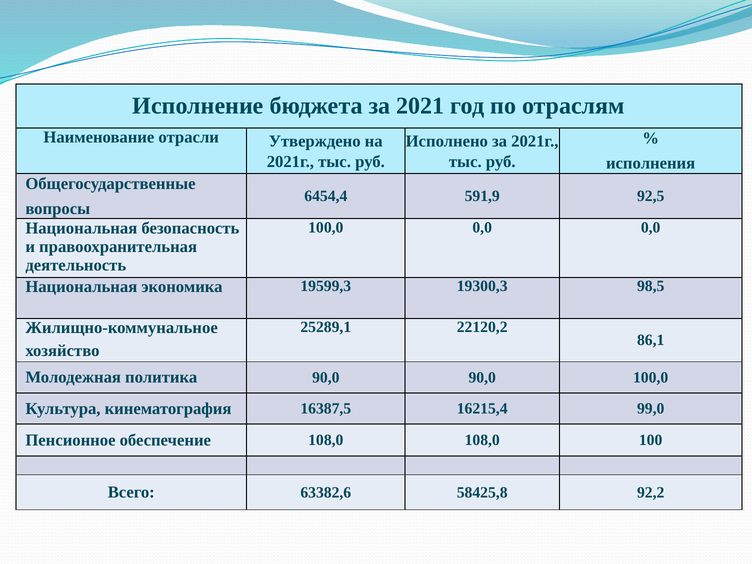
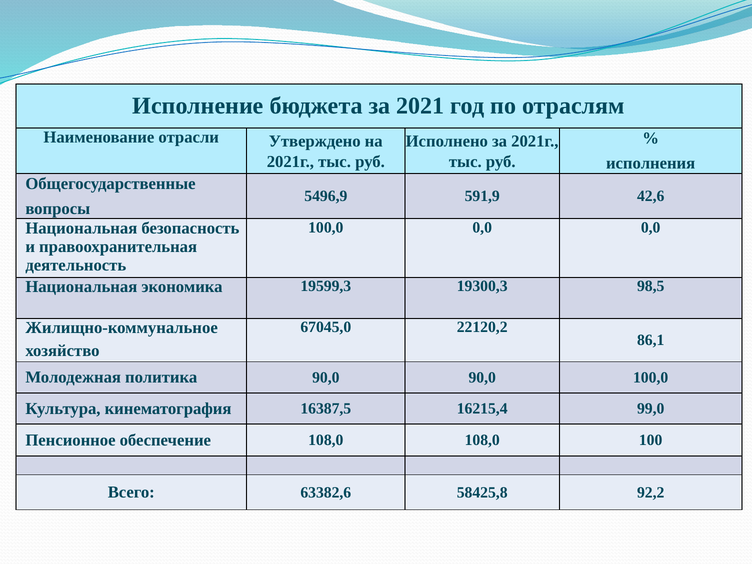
6454,4: 6454,4 -> 5496,9
92,5: 92,5 -> 42,6
25289,1: 25289,1 -> 67045,0
